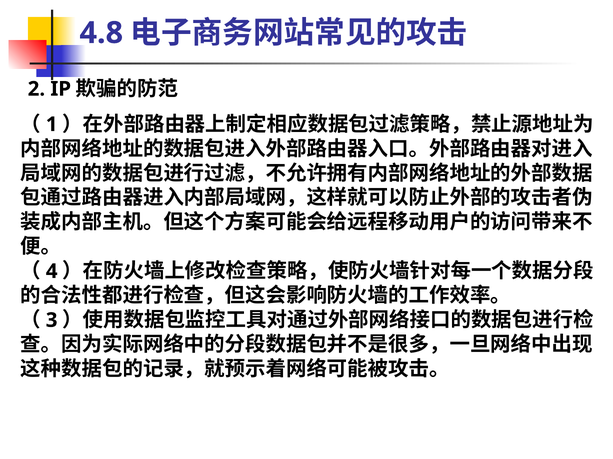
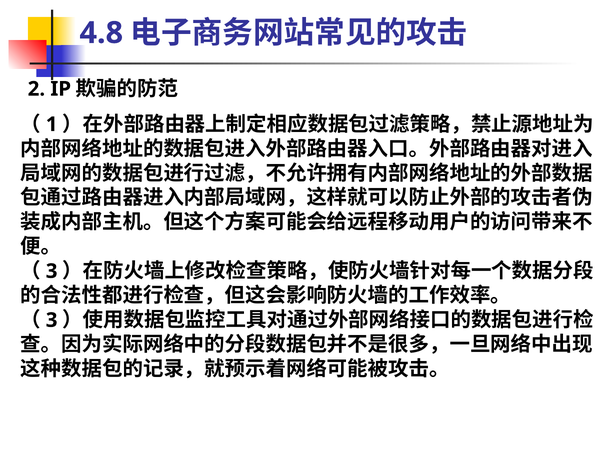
4 at (52, 272): 4 -> 3
